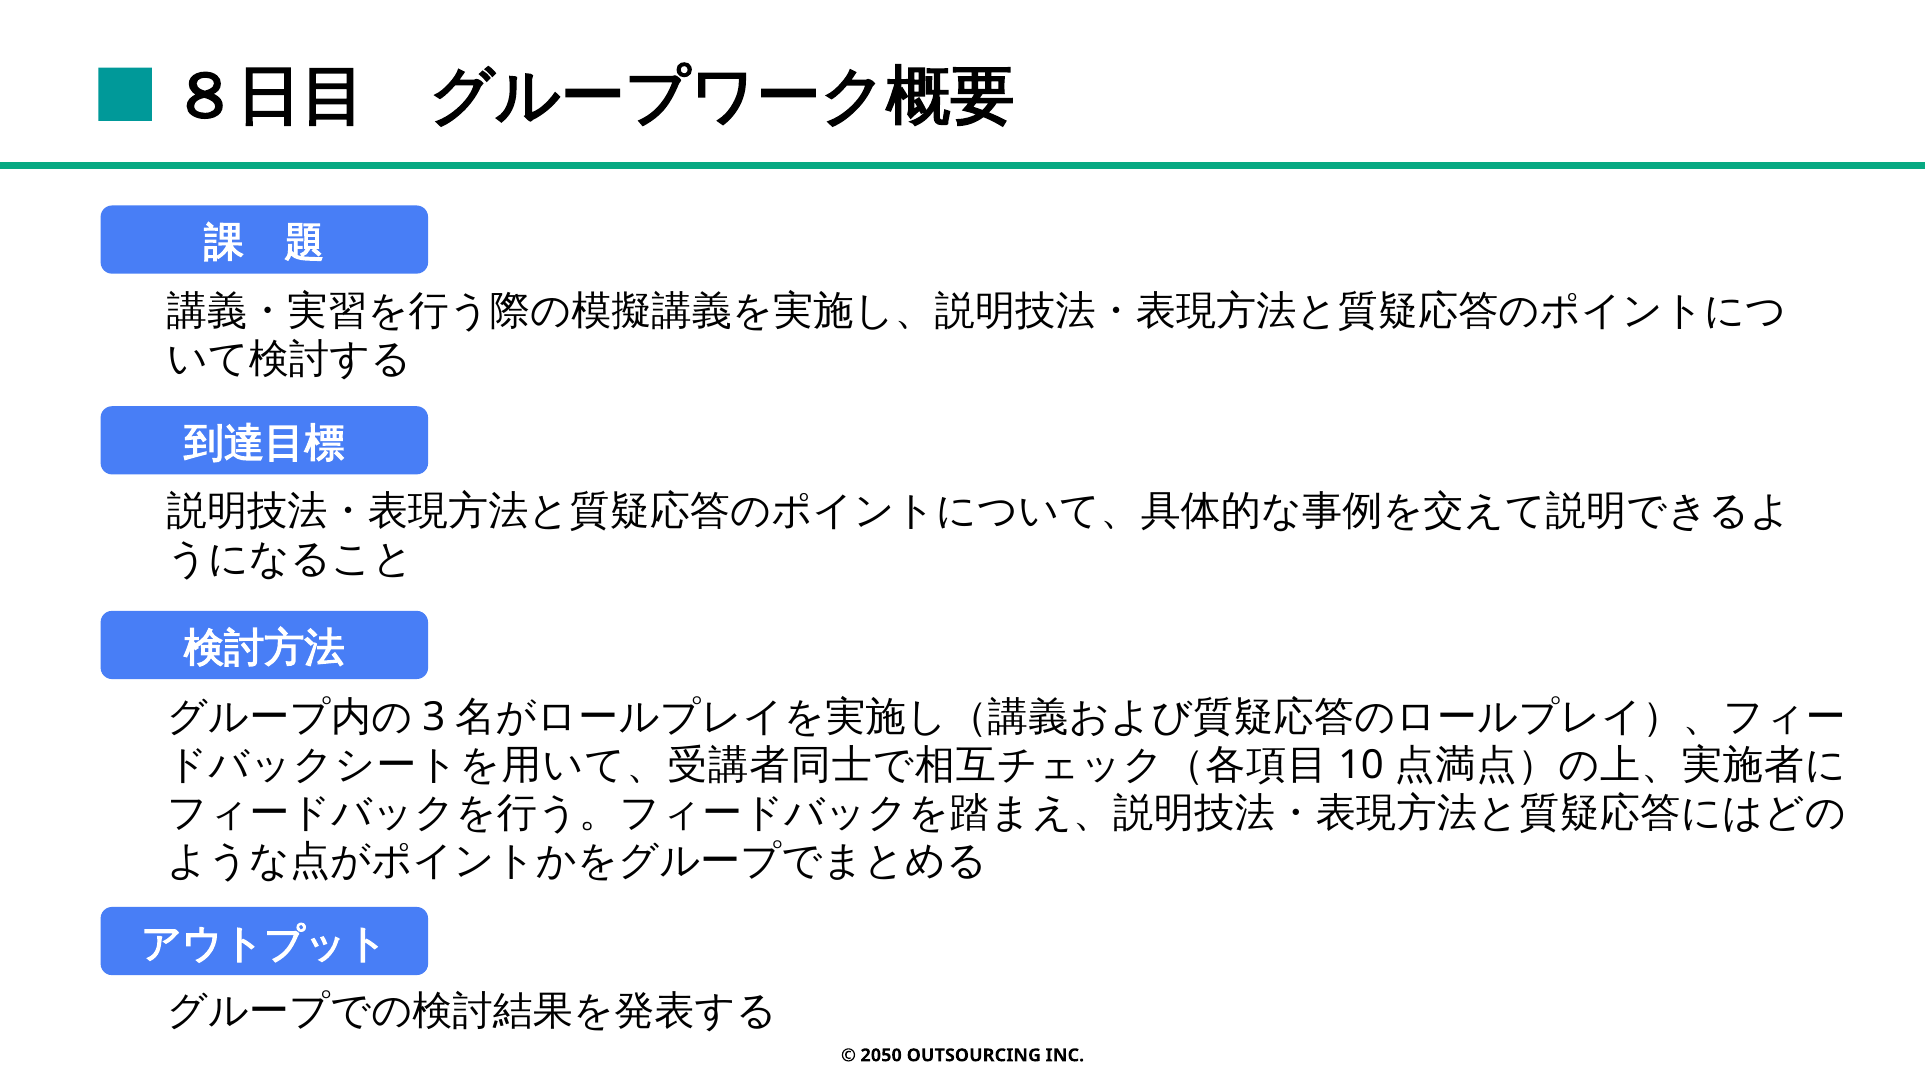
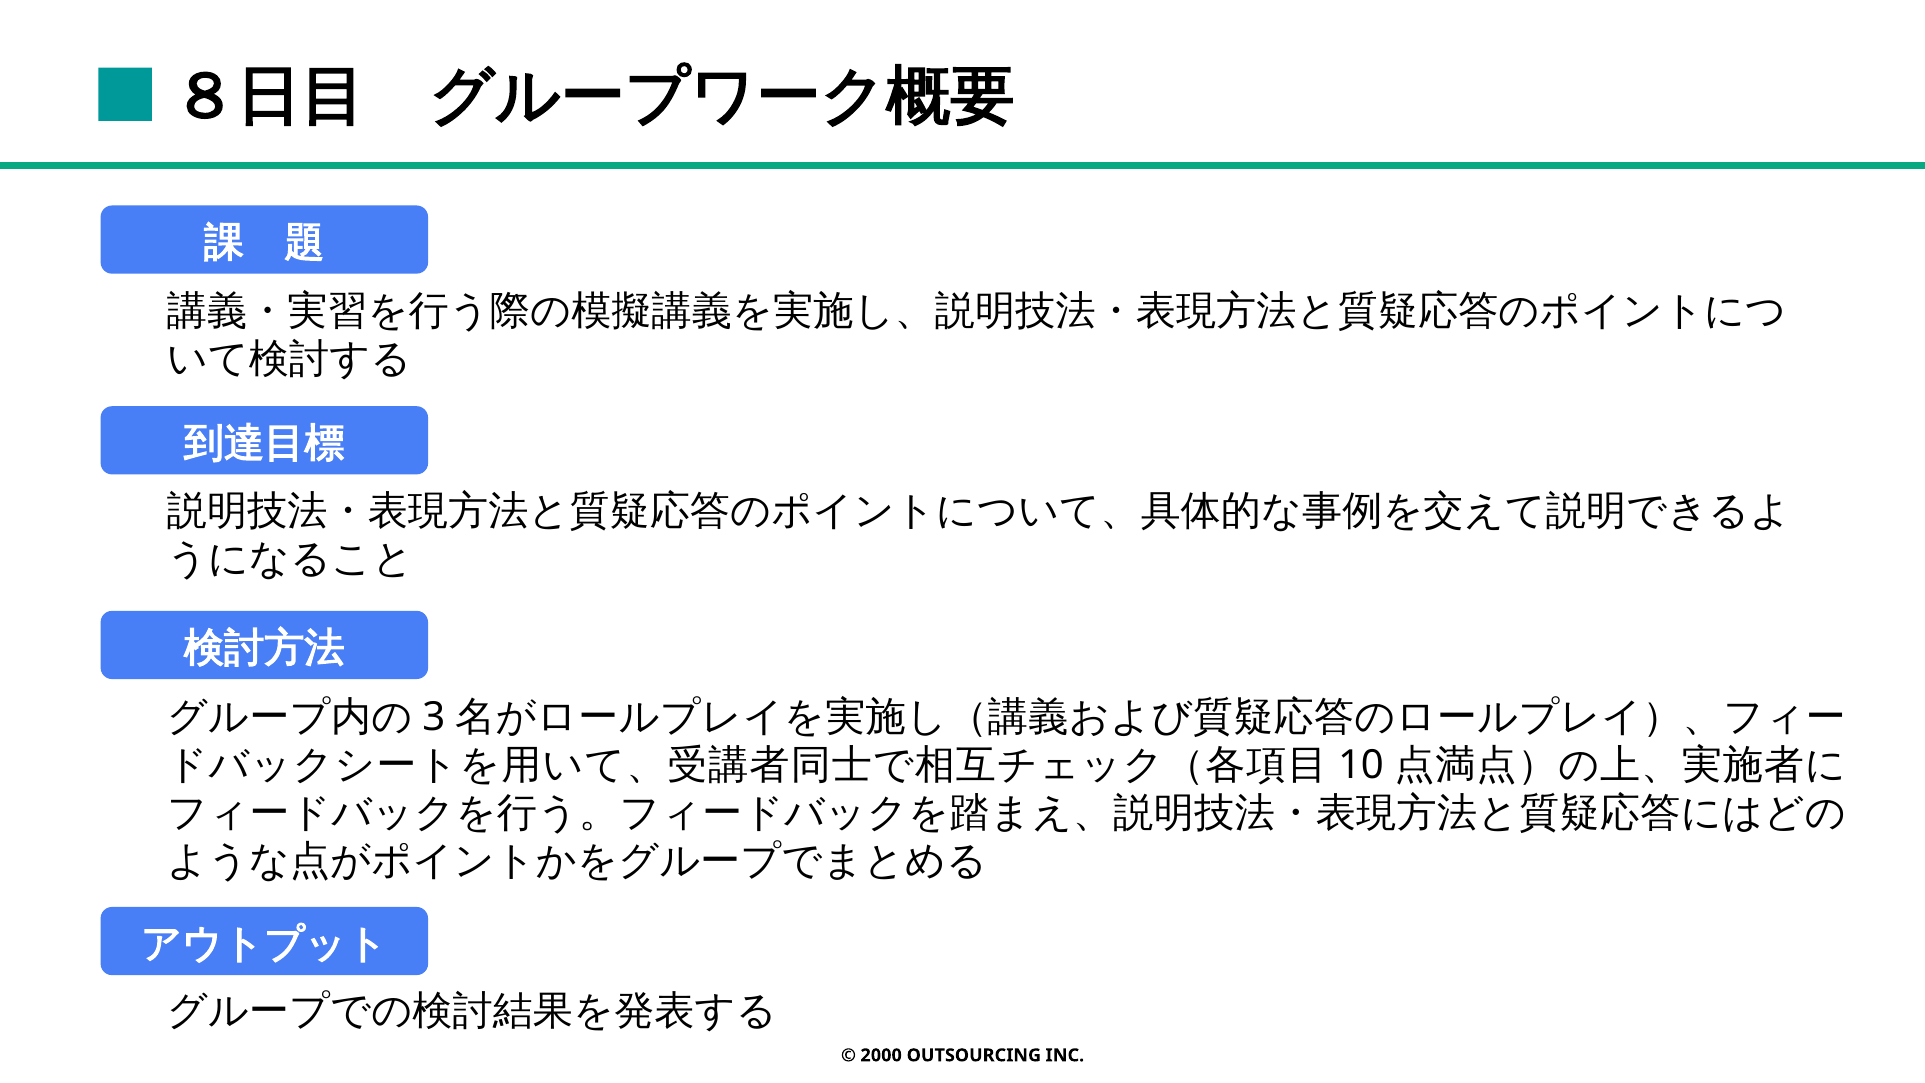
2050: 2050 -> 2000
